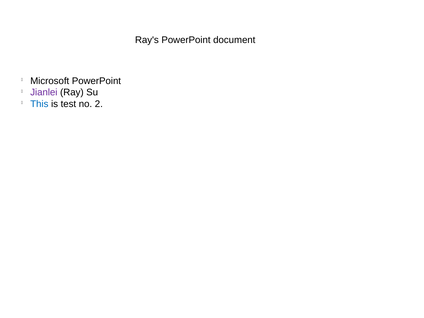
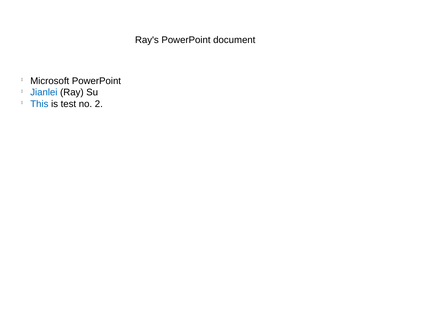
Jianlei colour: purple -> blue
